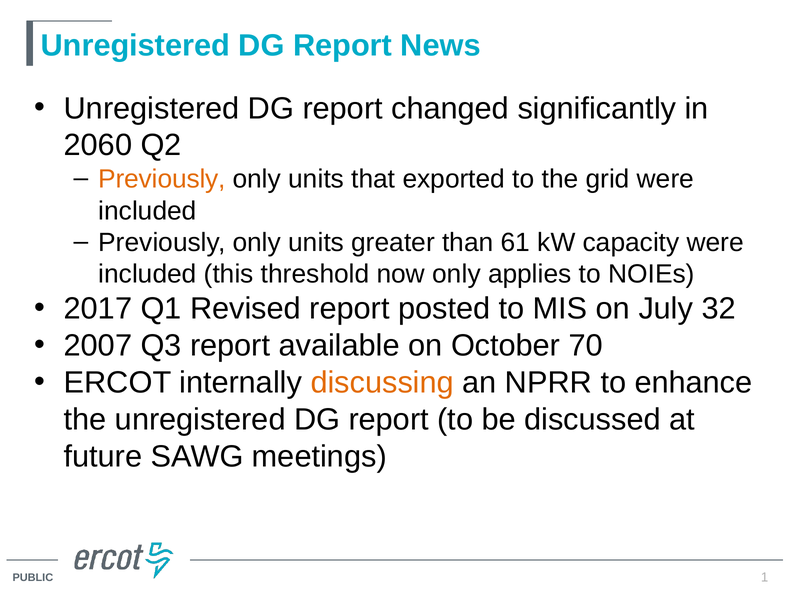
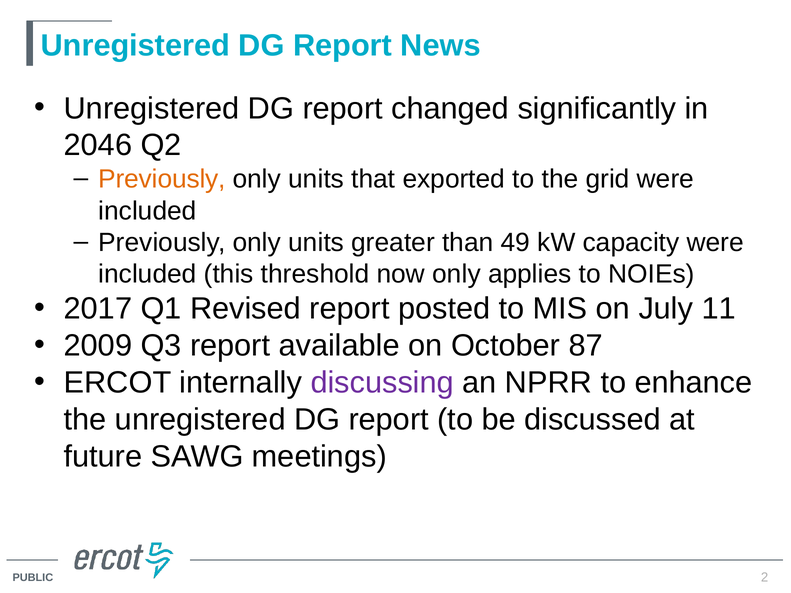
2060: 2060 -> 2046
61: 61 -> 49
32: 32 -> 11
2007: 2007 -> 2009
70: 70 -> 87
discussing colour: orange -> purple
1: 1 -> 2
